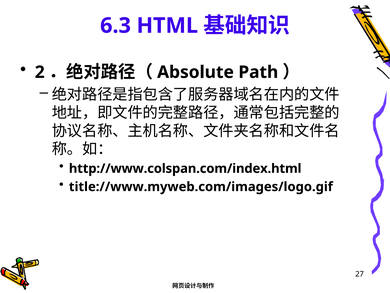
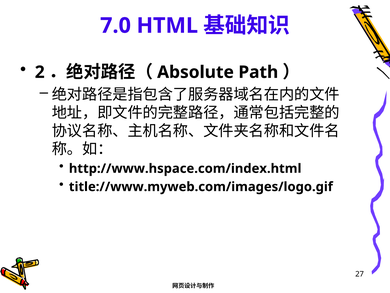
6.3: 6.3 -> 7.0
http://www.colspan.com/index.html: http://www.colspan.com/index.html -> http://www.hspace.com/index.html
